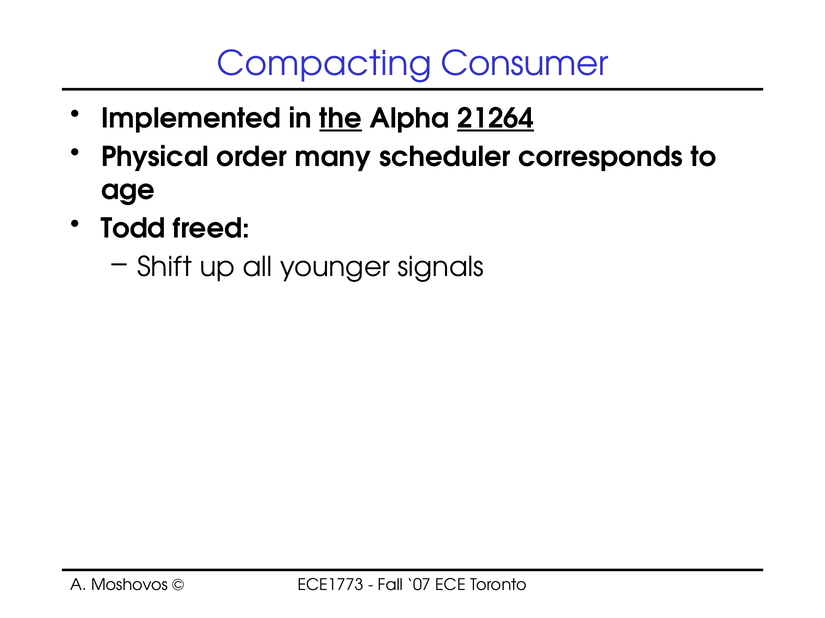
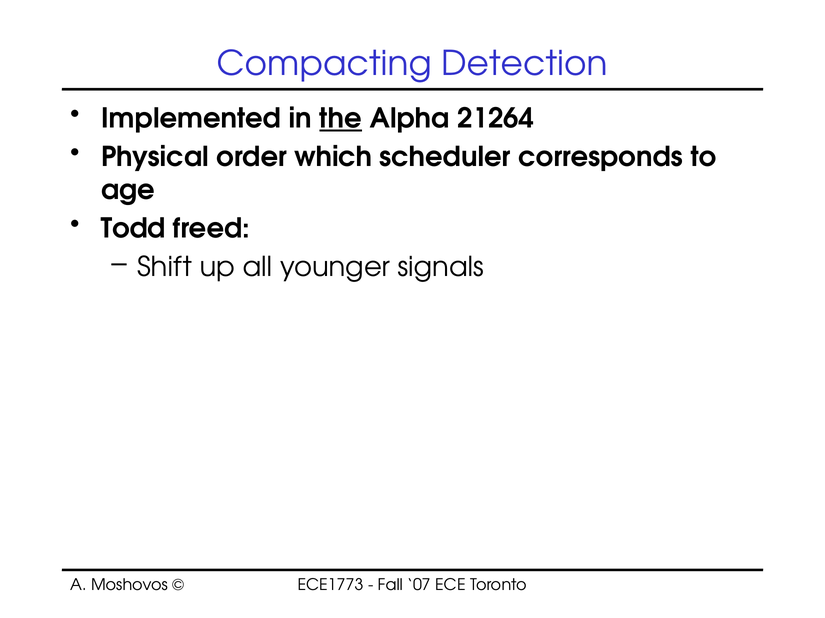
Consumer: Consumer -> Detection
21264 underline: present -> none
many: many -> which
